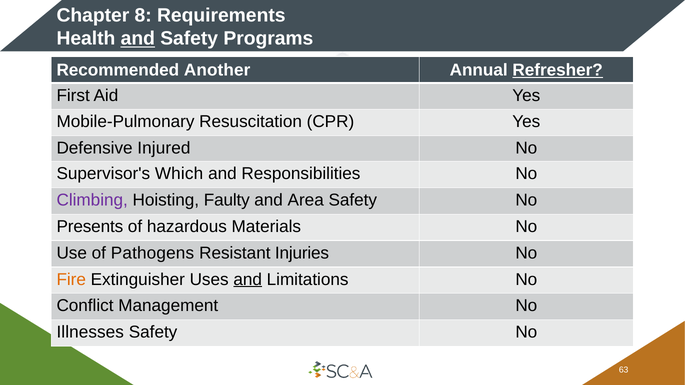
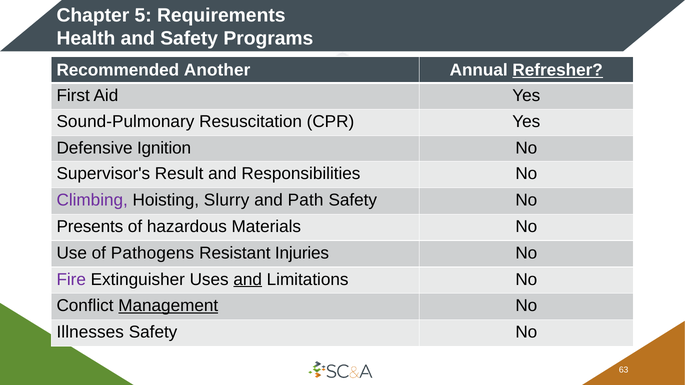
8: 8 -> 5
and at (138, 39) underline: present -> none
Mobile-Pulmonary: Mobile-Pulmonary -> Sound-Pulmonary
Injured: Injured -> Ignition
Which: Which -> Result
Faulty: Faulty -> Slurry
Area: Area -> Path
Fire colour: orange -> purple
Management underline: none -> present
